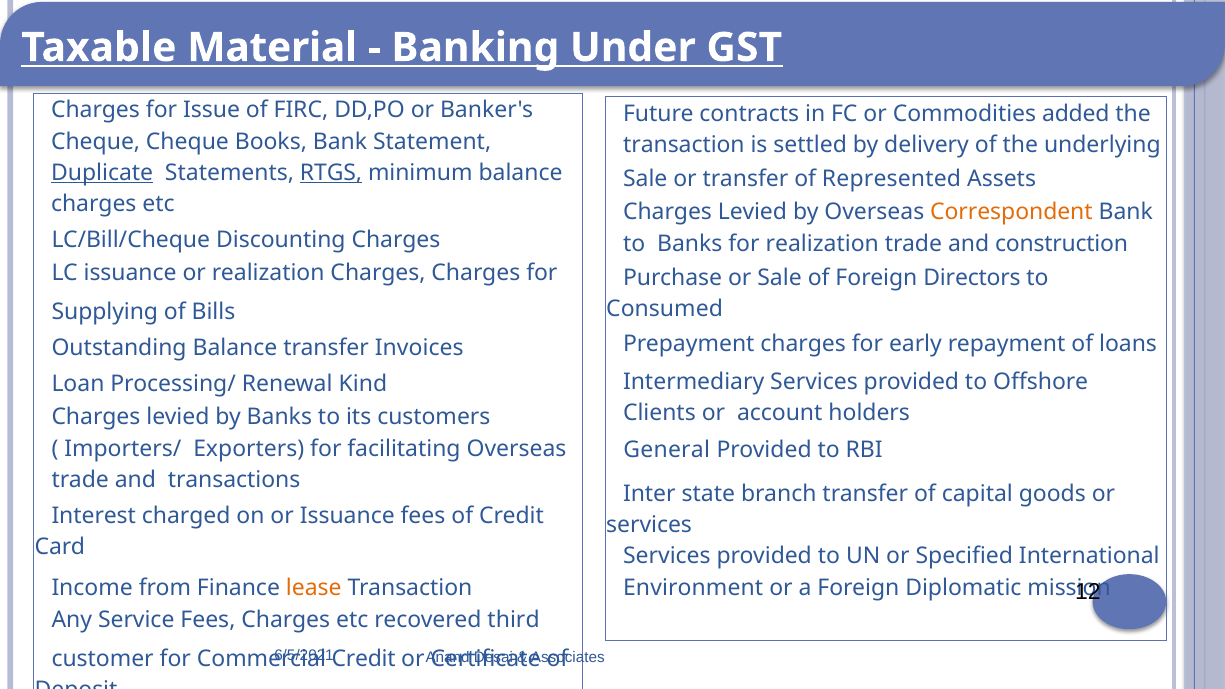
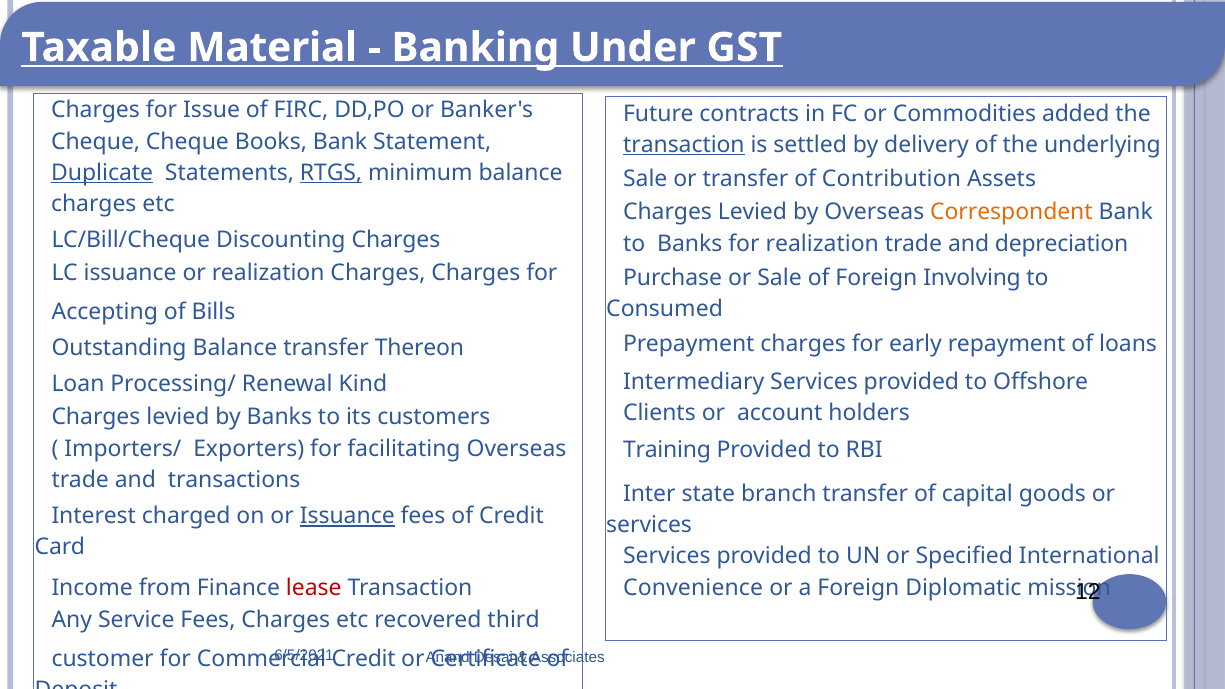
transaction at (684, 145) underline: none -> present
Represented: Represented -> Contribution
construction: construction -> depreciation
Directors: Directors -> Involving
Supplying: Supplying -> Accepting
Invoices: Invoices -> Thereon
General: General -> Training
Issuance at (347, 516) underline: none -> present
Environment: Environment -> Convenience
lease colour: orange -> red
